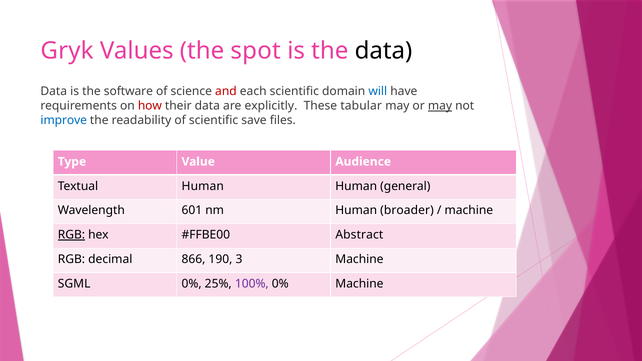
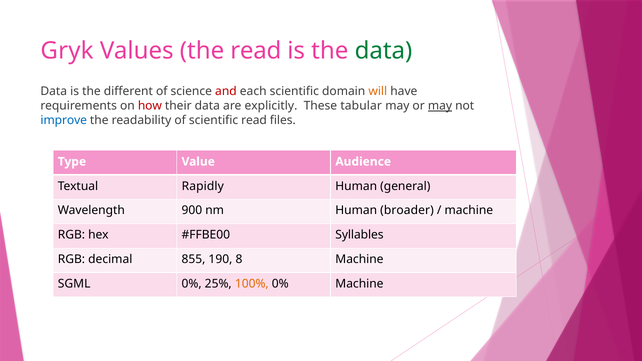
the spot: spot -> read
data at (383, 51) colour: black -> green
software: software -> different
will colour: blue -> orange
scientific save: save -> read
Textual Human: Human -> Rapidly
601: 601 -> 900
RGB at (71, 235) underline: present -> none
Abstract: Abstract -> Syllables
866: 866 -> 855
3: 3 -> 8
100% colour: purple -> orange
